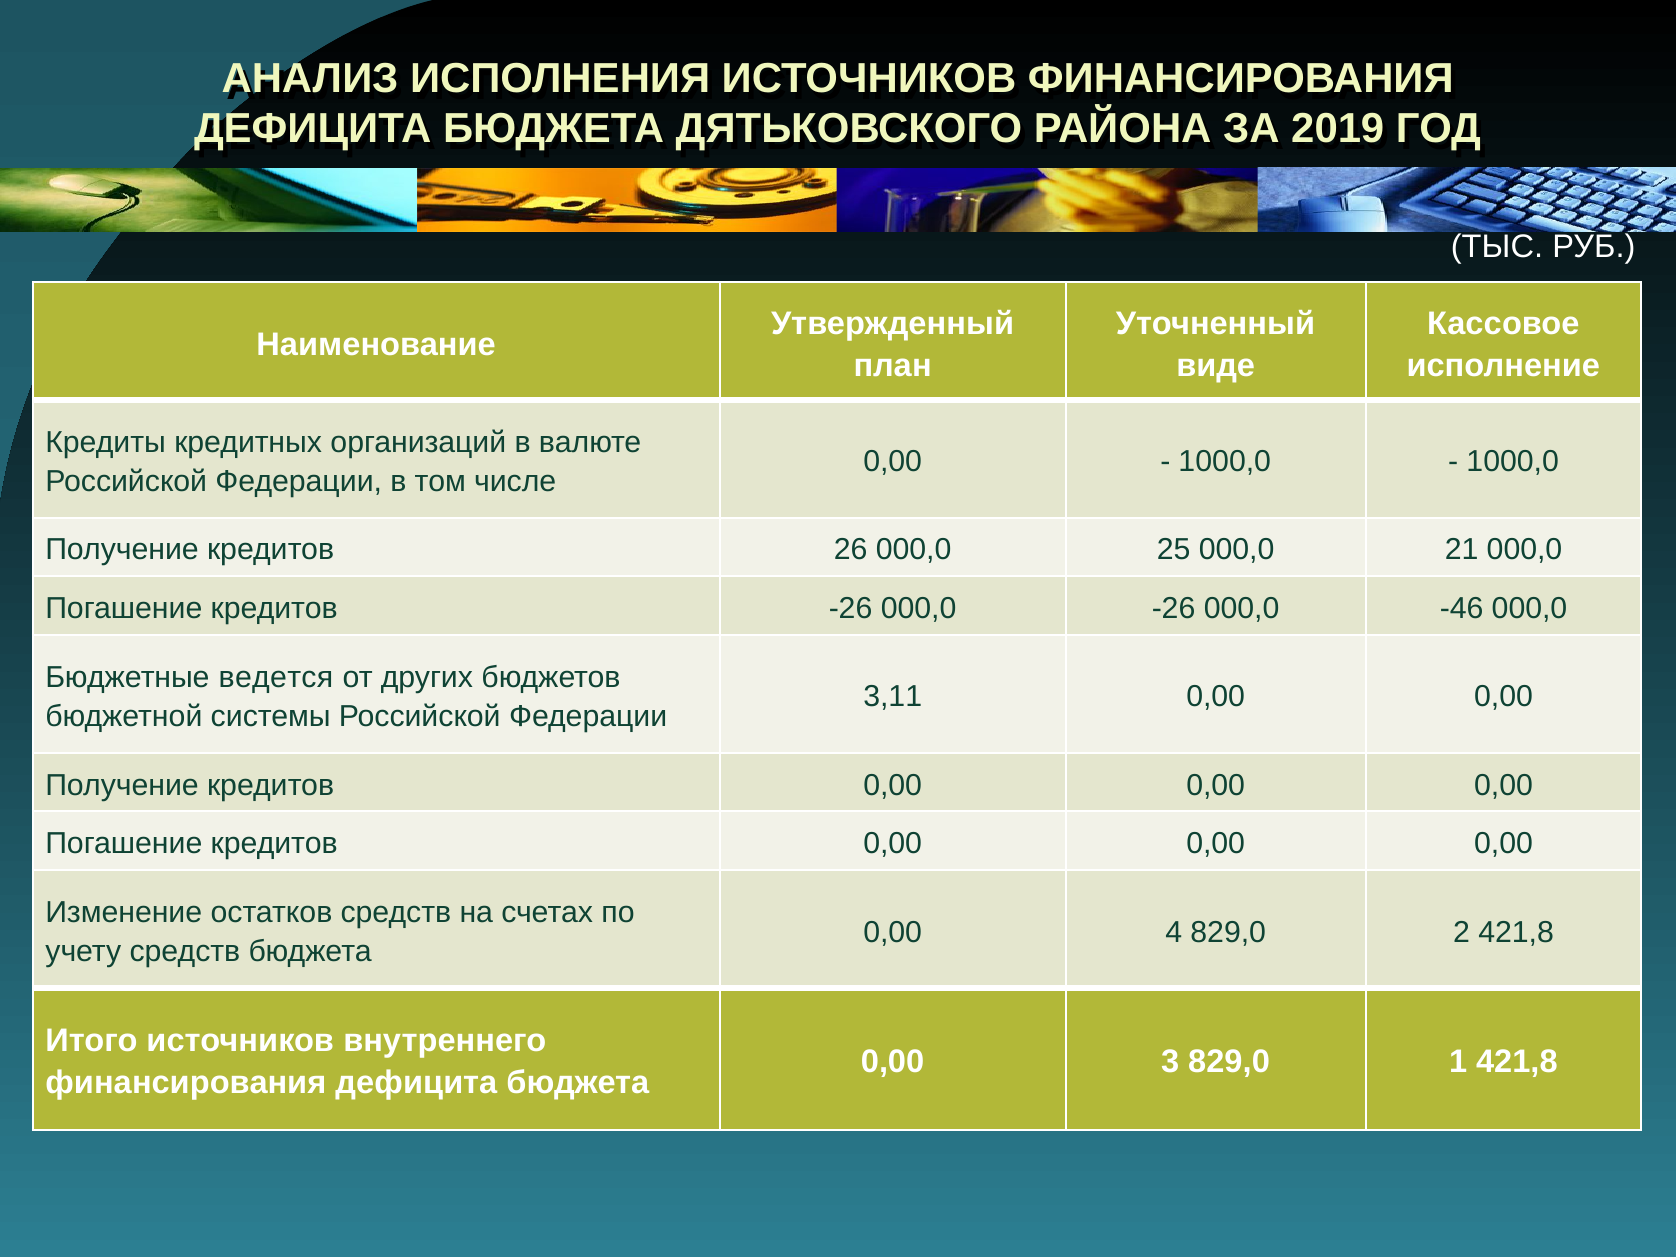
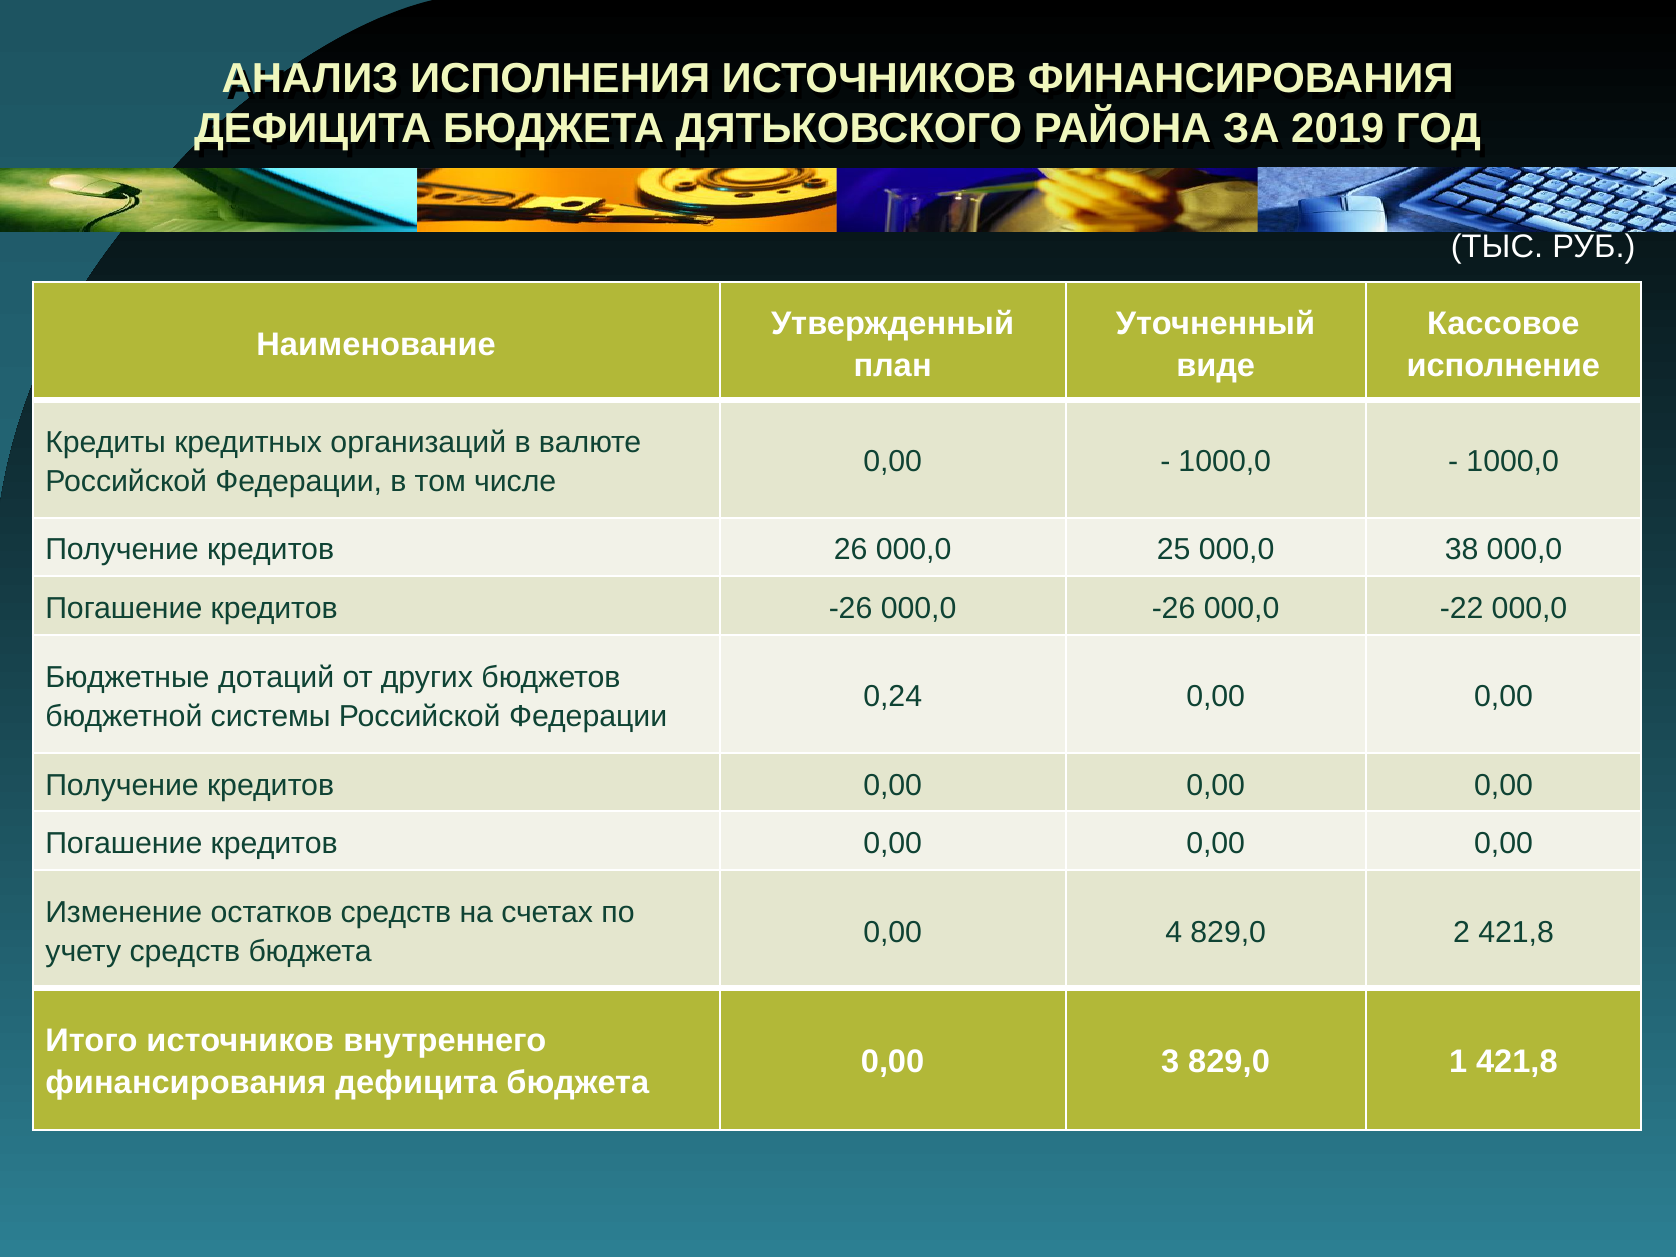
21: 21 -> 38
-46: -46 -> -22
ведется: ведется -> дотаций
3,11: 3,11 -> 0,24
